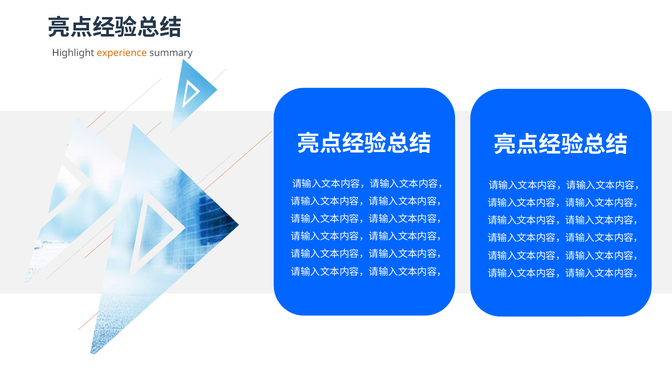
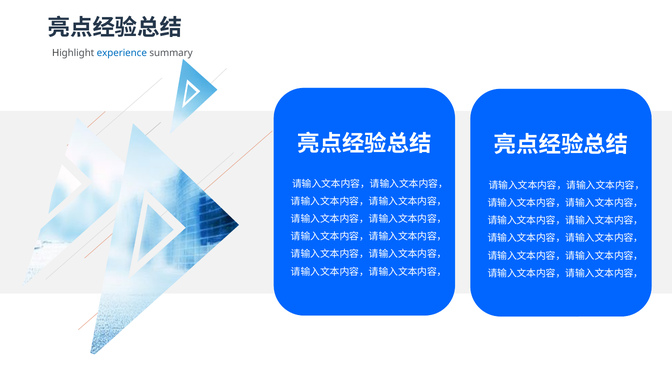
experience colour: orange -> blue
